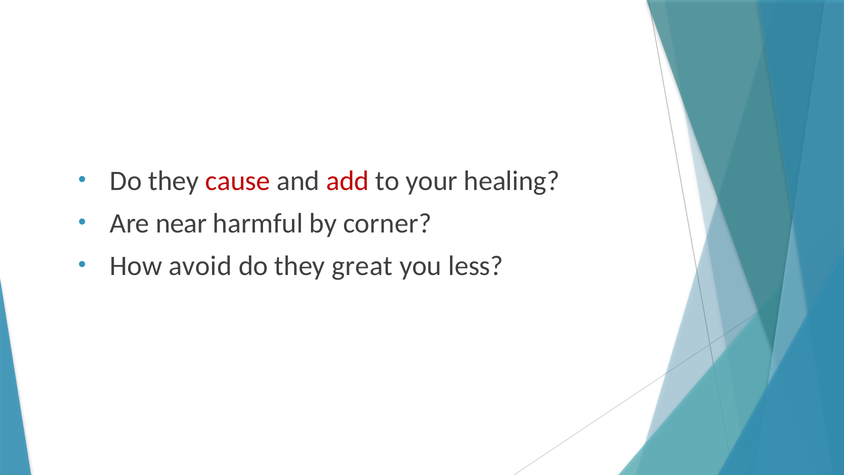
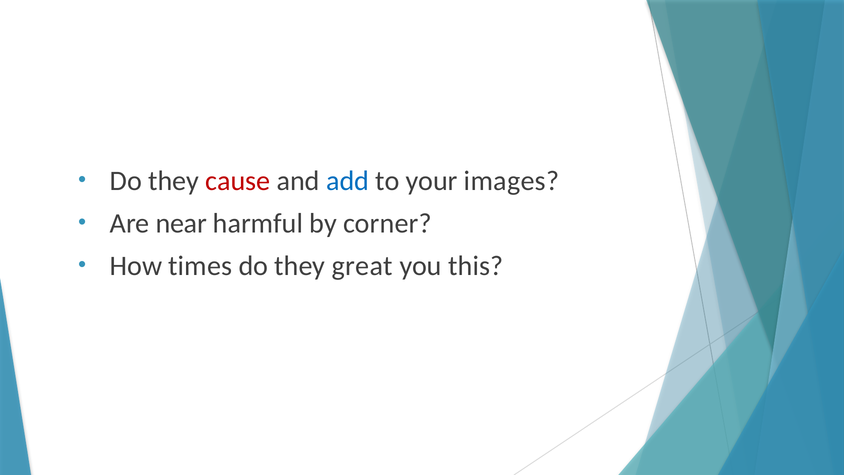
add colour: red -> blue
healing: healing -> images
avoid: avoid -> times
less: less -> this
